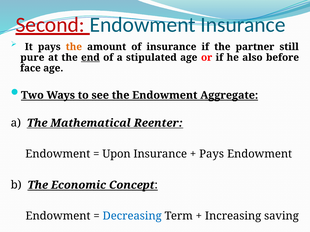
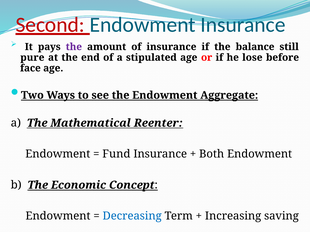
the at (74, 47) colour: orange -> purple
partner: partner -> balance
end underline: present -> none
also: also -> lose
Upon: Upon -> Fund
Pays at (212, 154): Pays -> Both
